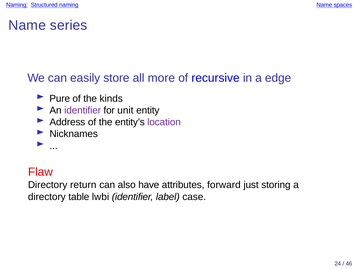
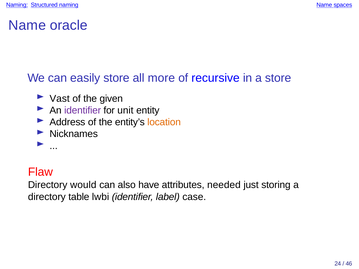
series: series -> oracle
a edge: edge -> store
Pure: Pure -> Vast
kinds: kinds -> given
location colour: purple -> orange
return: return -> would
forward: forward -> needed
